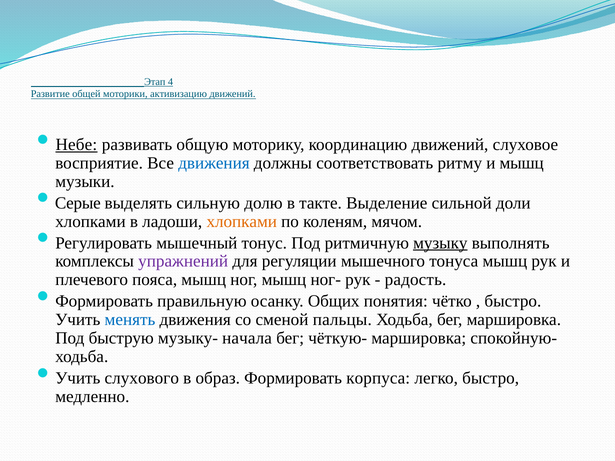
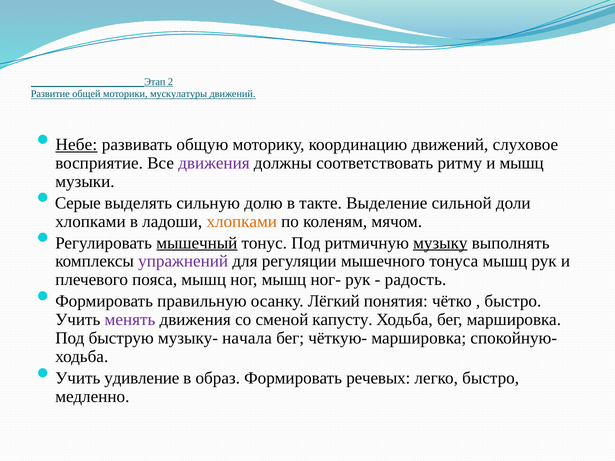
4: 4 -> 2
активизацию: активизацию -> мускулатуры
движения at (214, 163) colour: blue -> purple
мышечный underline: none -> present
Общих: Общих -> Лёгкий
менять colour: blue -> purple
пальцы: пальцы -> капусту
слухового: слухового -> удивление
корпуса: корпуса -> речевых
